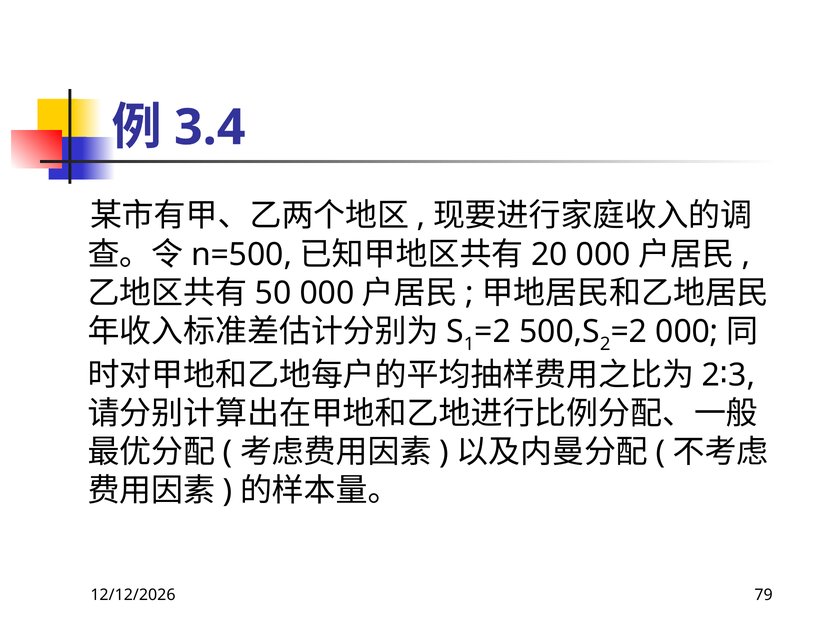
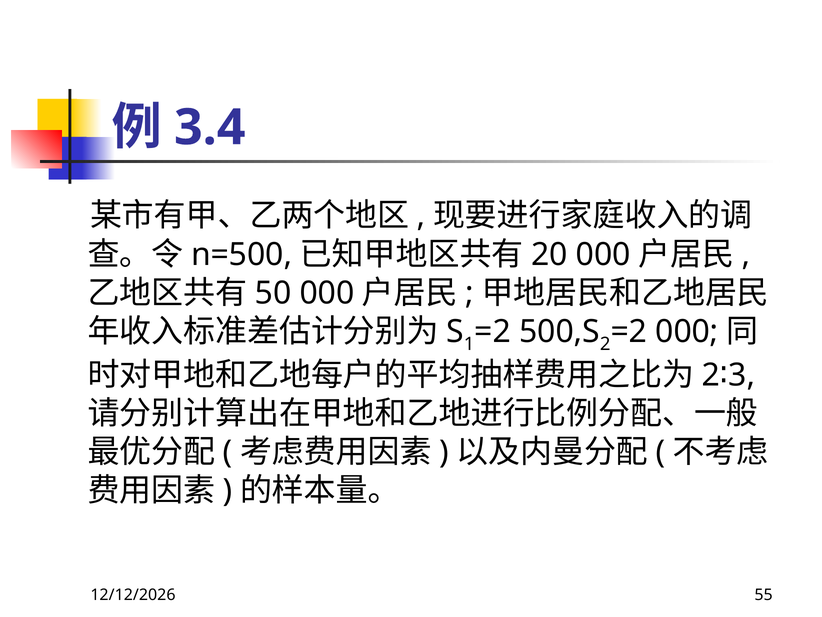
79: 79 -> 55
